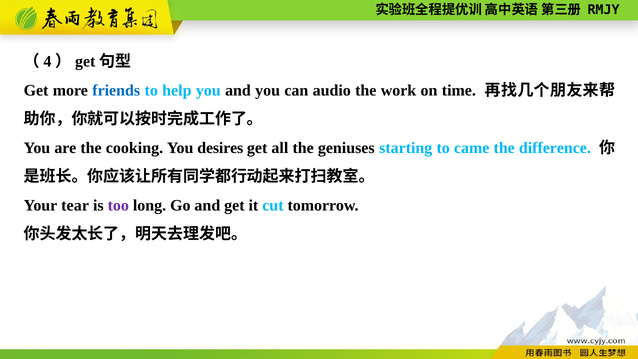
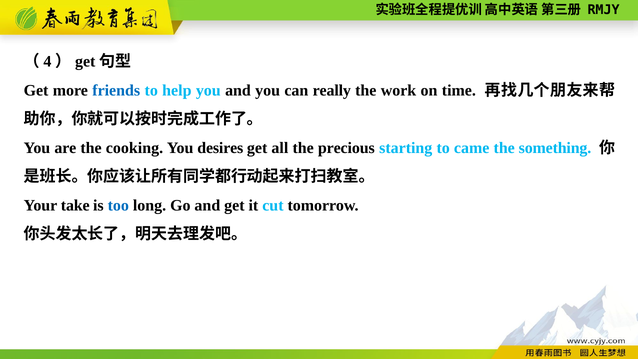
audio: audio -> really
geniuses: geniuses -> precious
difference: difference -> something
tear: tear -> take
too colour: purple -> blue
